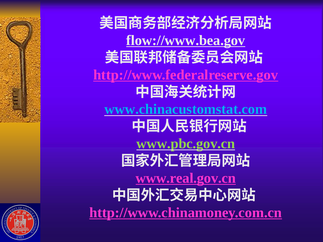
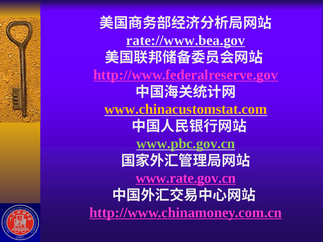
flow://www.bea.gov: flow://www.bea.gov -> rate://www.bea.gov
www.chinacustomstat.com colour: light blue -> yellow
www.real.gov.cn: www.real.gov.cn -> www.rate.gov.cn
